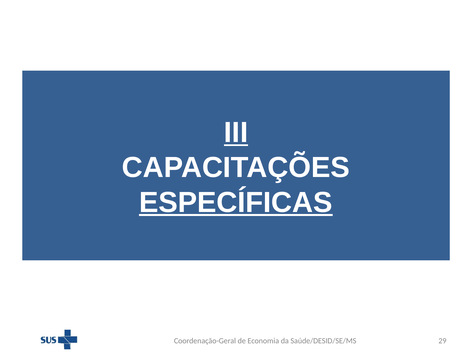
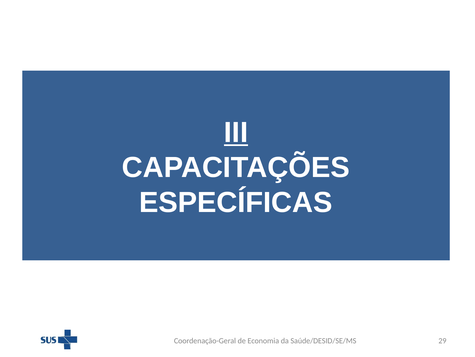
ESPECÍFICAS underline: present -> none
